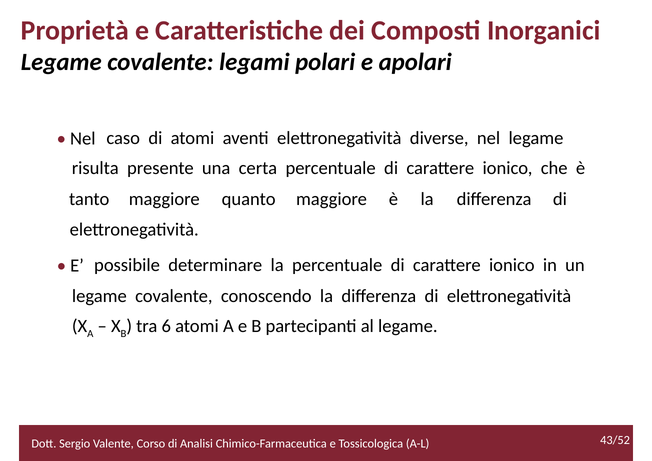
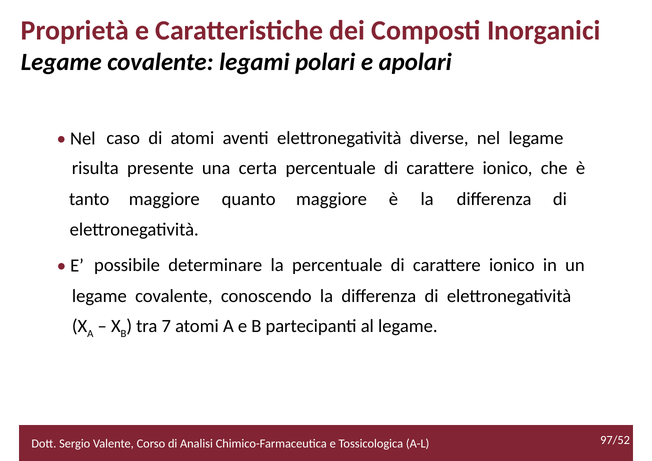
6: 6 -> 7
43/52: 43/52 -> 97/52
